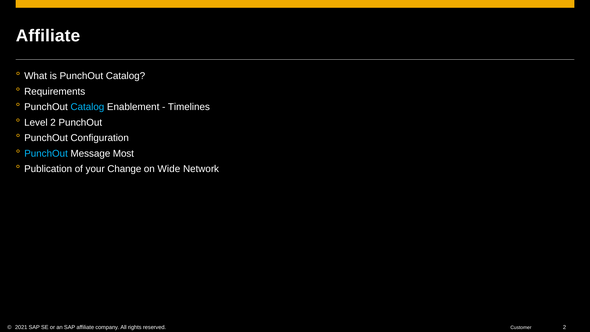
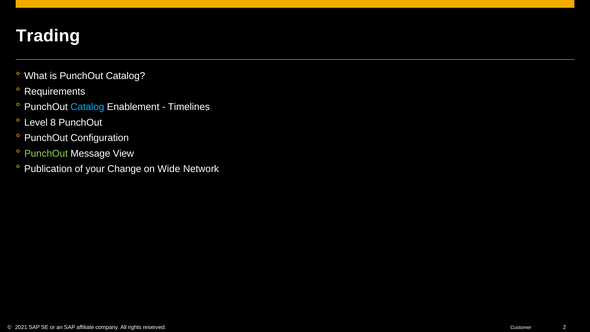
Affiliate at (48, 36): Affiliate -> Trading
2 at (53, 122): 2 -> 8
PunchOut at (46, 153) colour: light blue -> light green
Most: Most -> View
